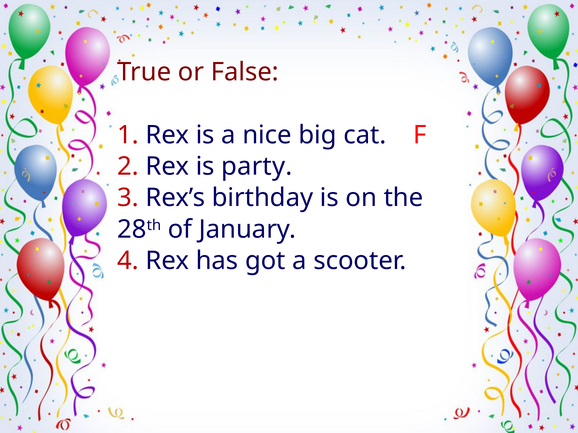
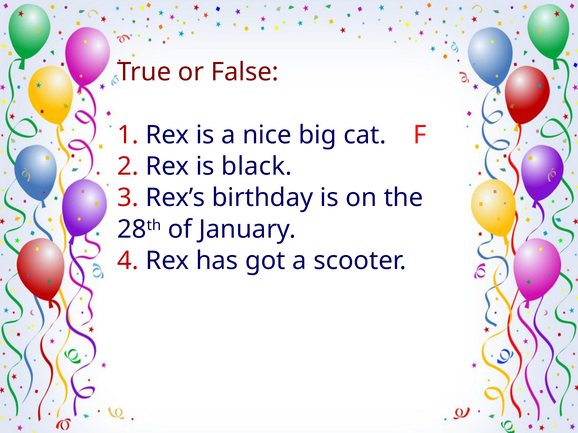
party: party -> black
